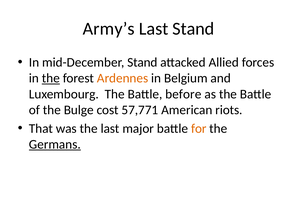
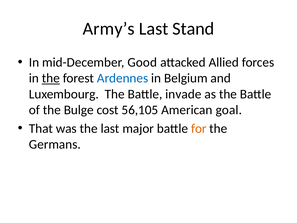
mid-December Stand: Stand -> Good
Ardennes colour: orange -> blue
before: before -> invade
57,771: 57,771 -> 56,105
riots: riots -> goal
Germans underline: present -> none
